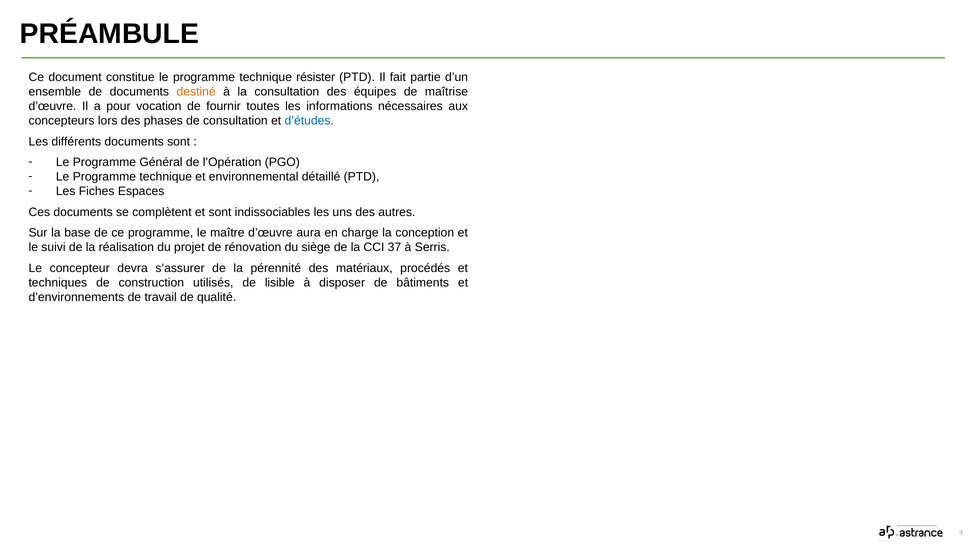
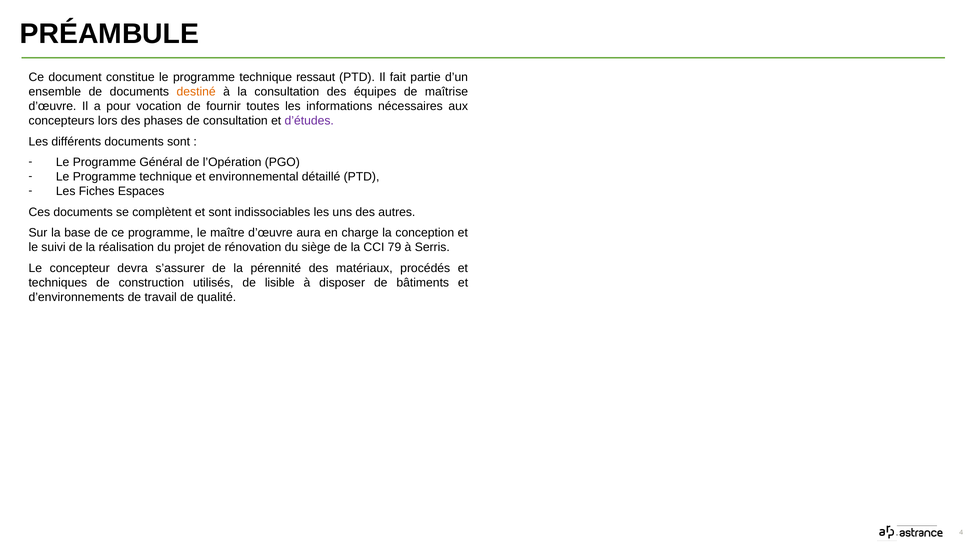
résister: résister -> ressaut
d’études colour: blue -> purple
37: 37 -> 79
